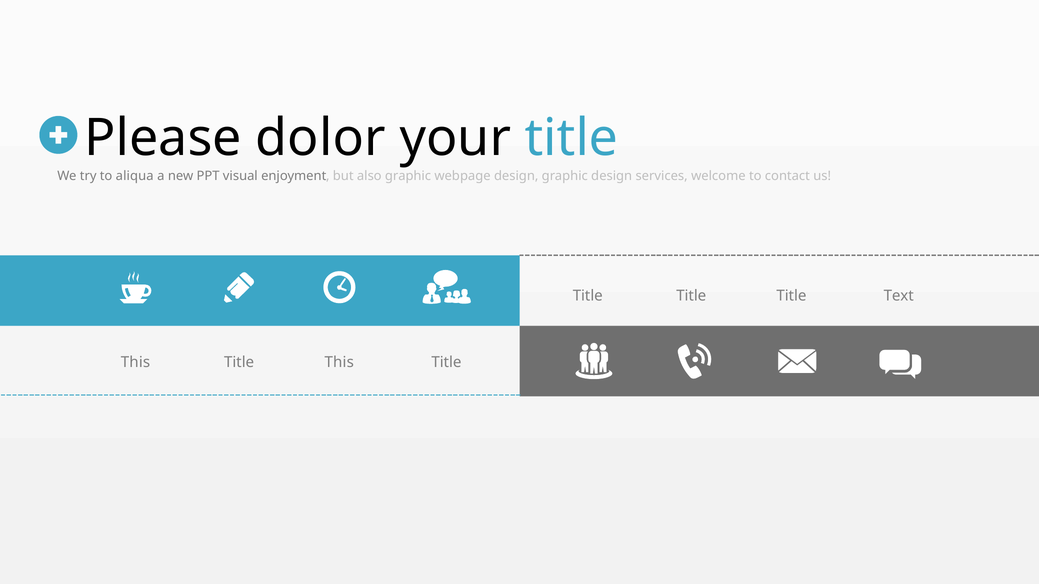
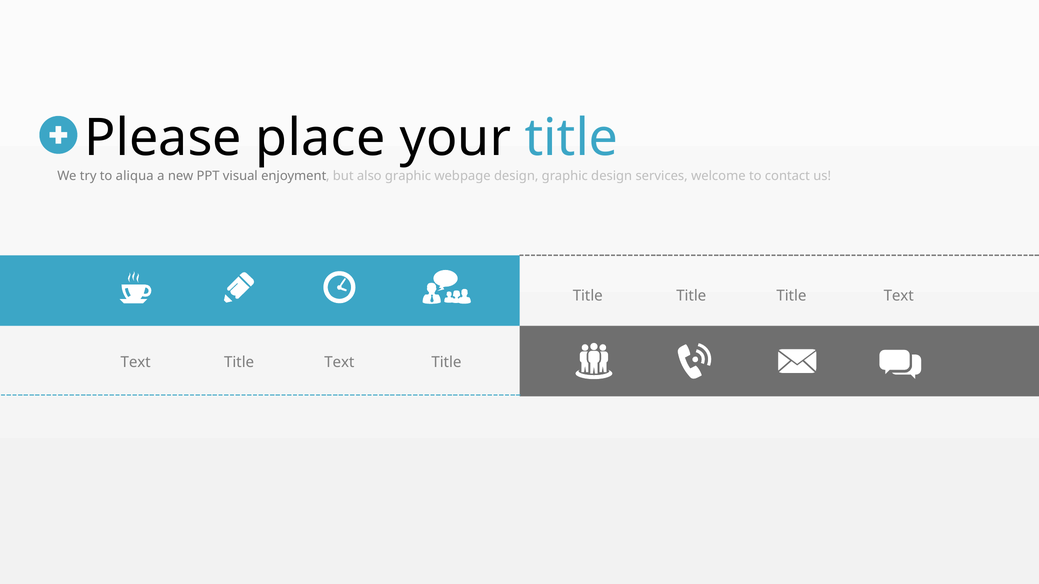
dolor: dolor -> place
This at (135, 362): This -> Text
This at (339, 362): This -> Text
